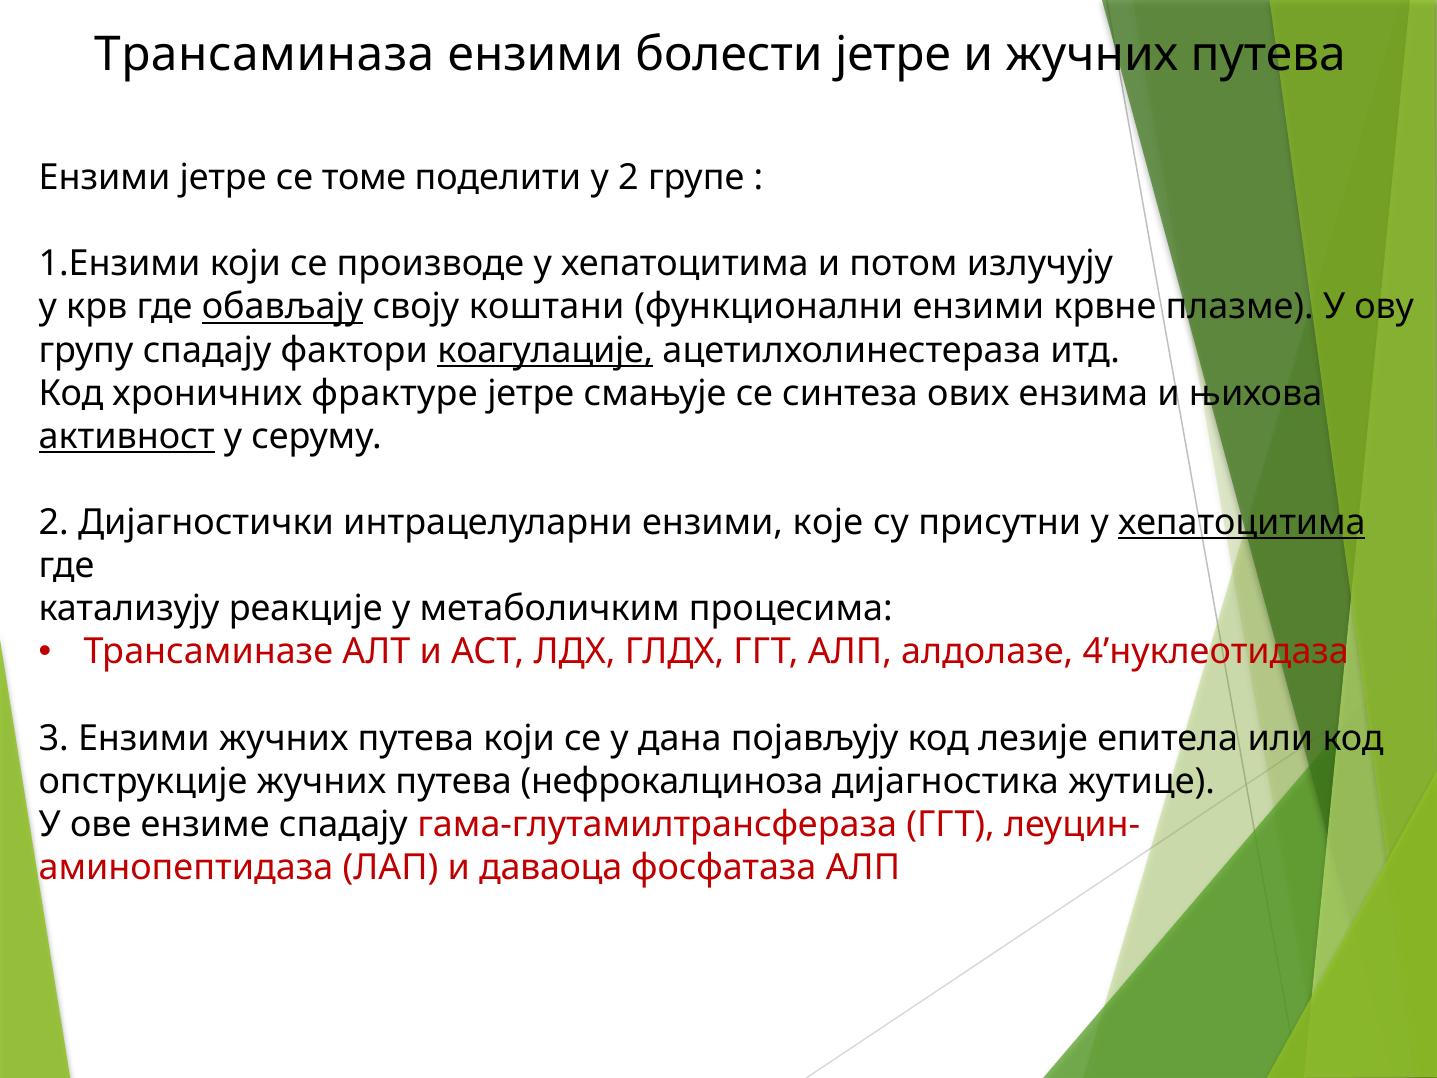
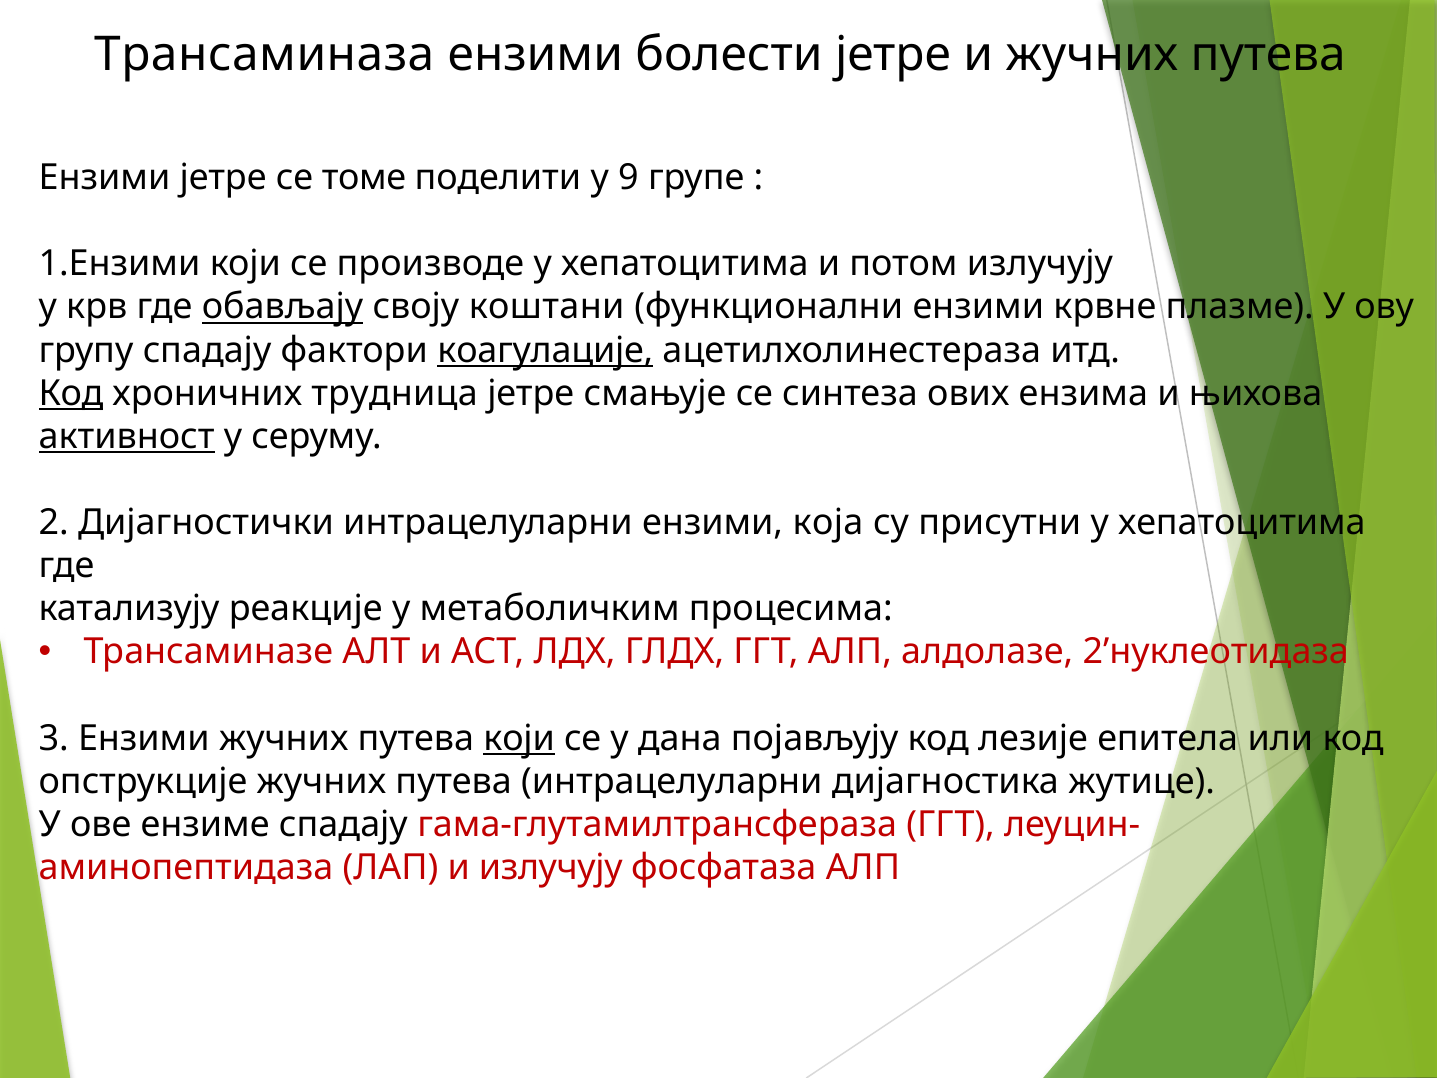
у 2: 2 -> 9
Код at (71, 393) underline: none -> present
фрактуре: фрактуре -> трудница
које: које -> која
хепатоцитима at (1242, 523) underline: present -> none
4’нуклеотидаза: 4’нуклеотидаза -> 2’нуклеотидаза
који at (519, 738) underline: none -> present
путева нефрокалциноза: нефрокалциноза -> интрацелуларни
и даваоца: даваоца -> излучују
